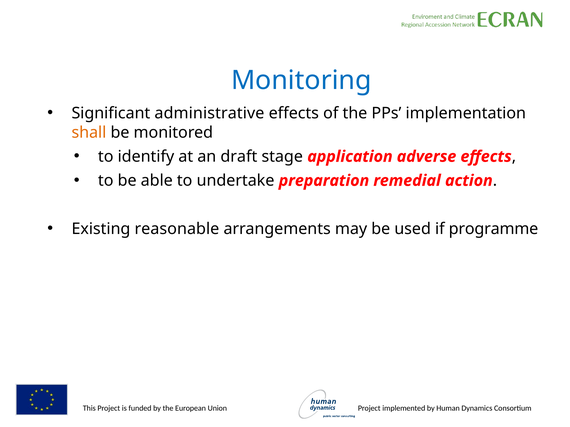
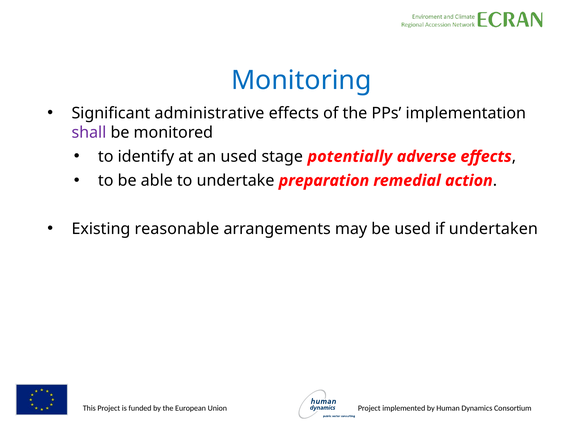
shall colour: orange -> purple
an draft: draft -> used
application: application -> potentially
programme: programme -> undertaken
